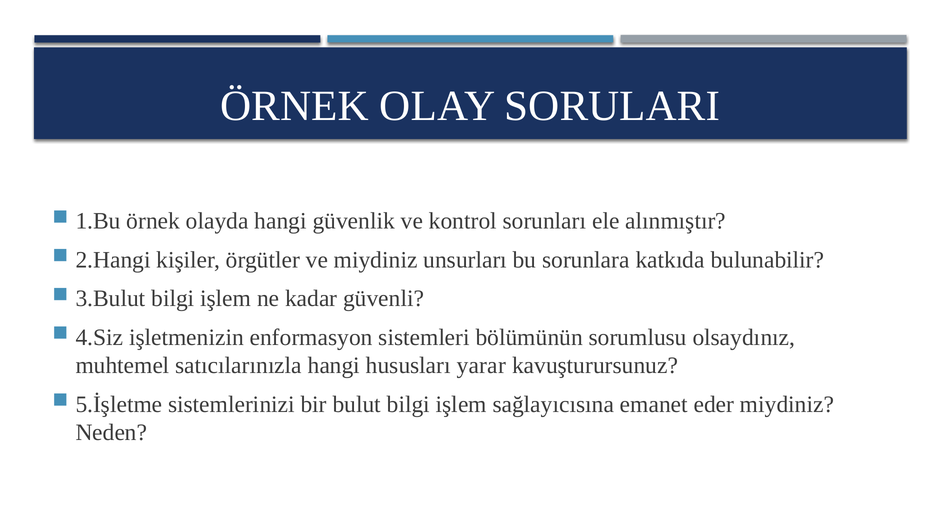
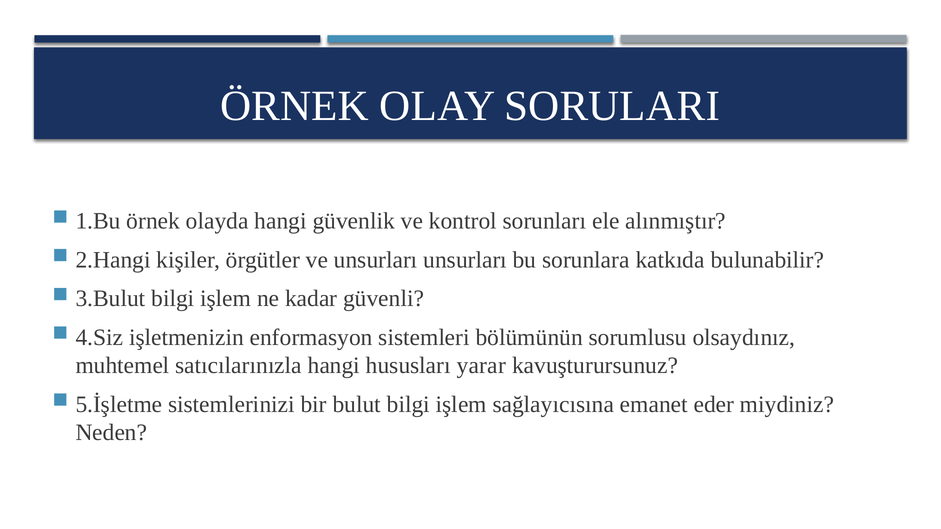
ve miydiniz: miydiniz -> unsurları
